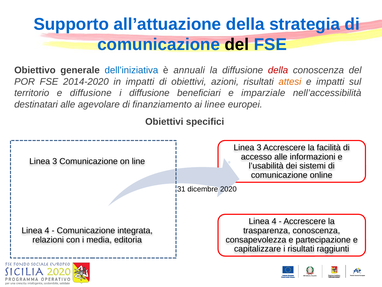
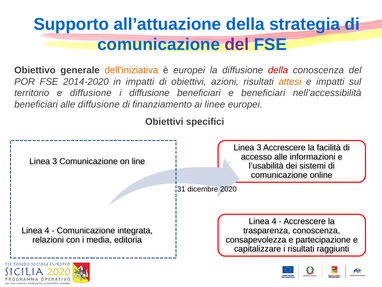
del at (237, 45) colour: black -> purple
dell’iniziativa colour: blue -> orange
è annuali: annuali -> europei
e imparziale: imparziale -> beneficiari
destinatari at (36, 104): destinatari -> beneficiari
alle agevolare: agevolare -> diffusione
